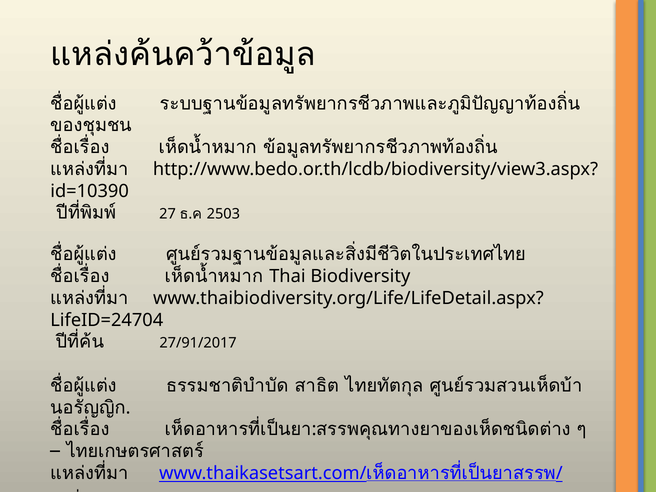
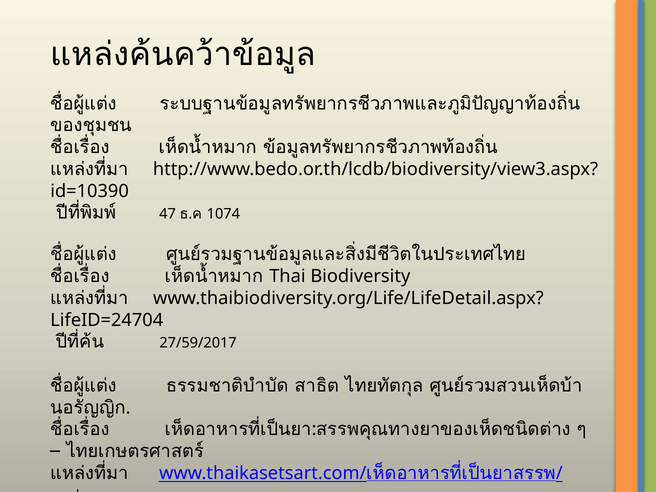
27: 27 -> 47
2503: 2503 -> 1074
27/91/2017: 27/91/2017 -> 27/59/2017
